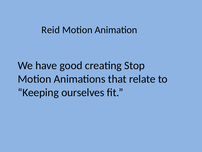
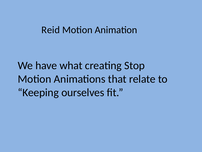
good: good -> what
